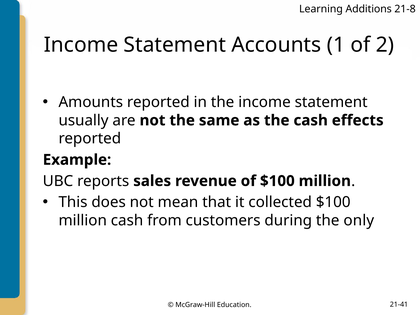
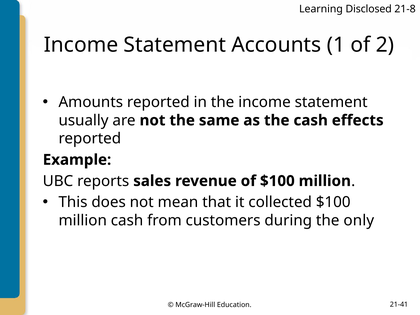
Additions: Additions -> Disclosed
